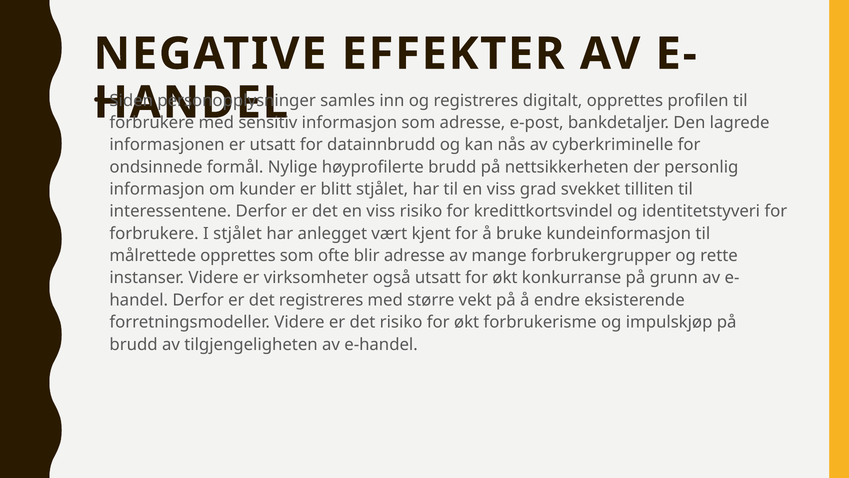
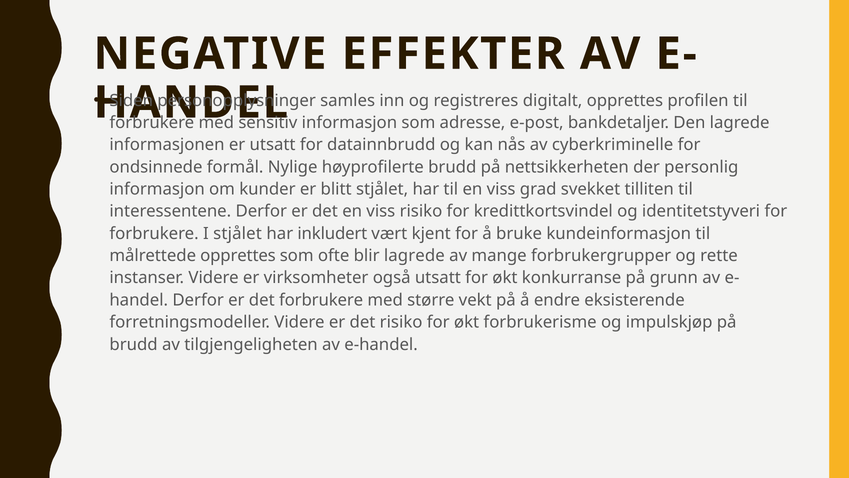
anlegget: anlegget -> inkludert
blir adresse: adresse -> lagrede
det registreres: registreres -> forbrukere
